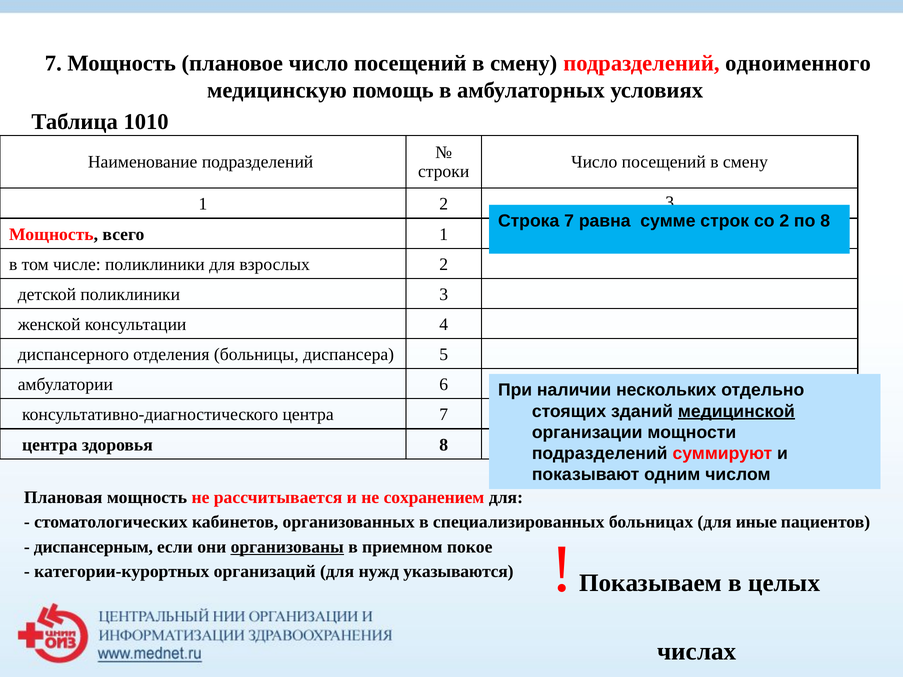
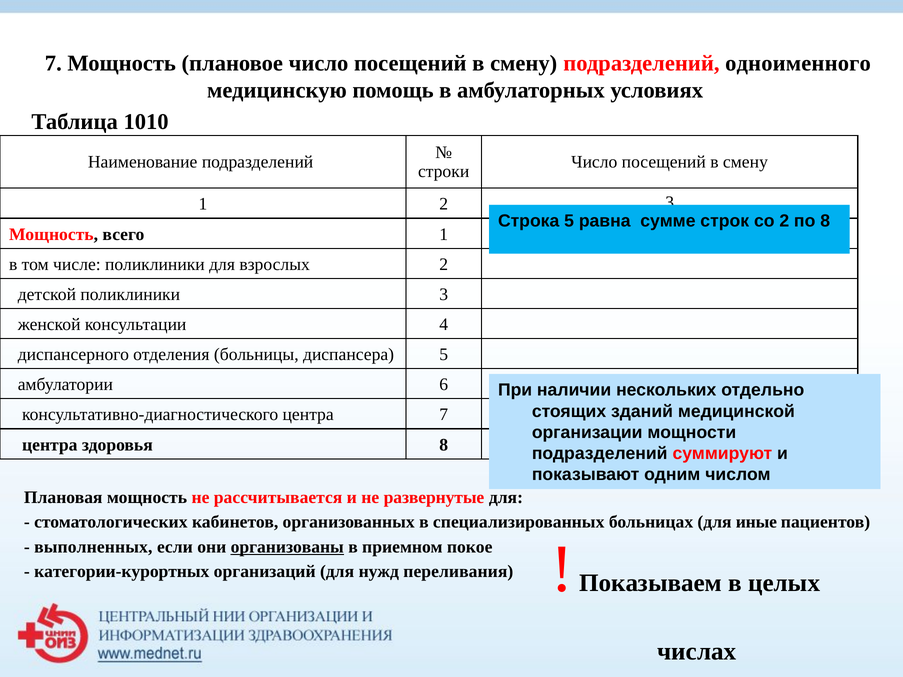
Строка 7: 7 -> 5
медицинской underline: present -> none
сохранением: сохранением -> развернутые
диспансерным: диспансерным -> выполненных
указываются: указываются -> переливания
